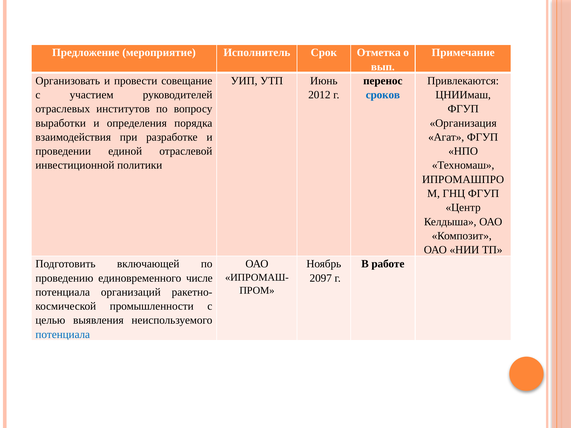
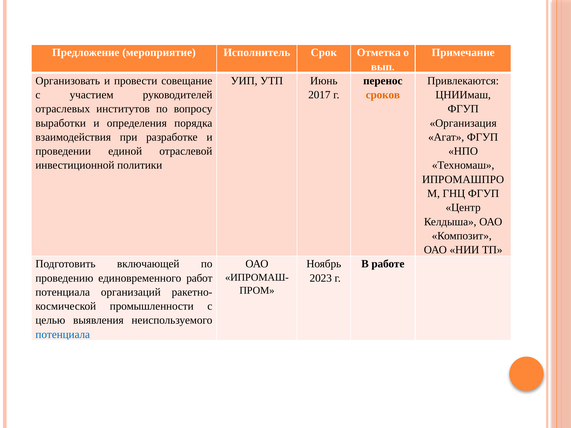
2012: 2012 -> 2017
сроков colour: blue -> orange
числе: числе -> работ
2097: 2097 -> 2023
